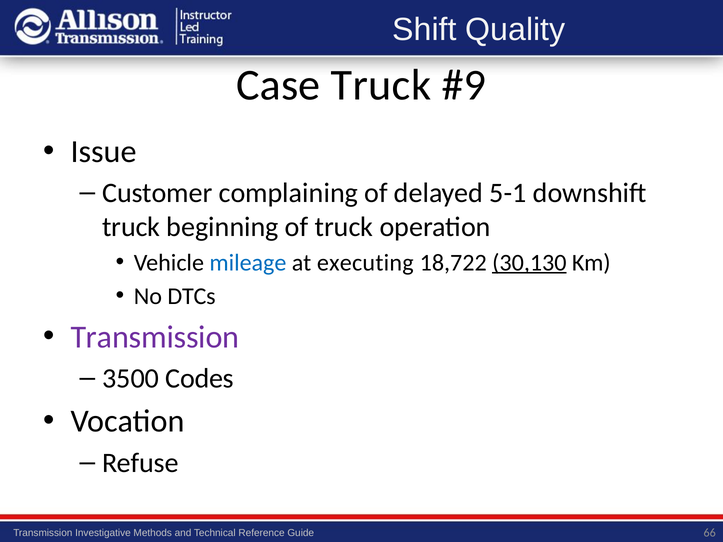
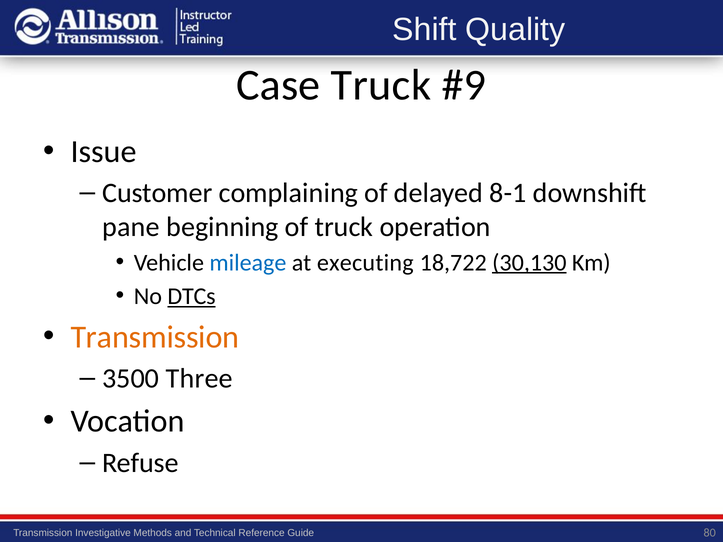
5-1: 5-1 -> 8-1
truck at (131, 227): truck -> pane
DTCs underline: none -> present
Transmission at (155, 337) colour: purple -> orange
Codes: Codes -> Three
66: 66 -> 80
